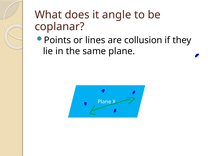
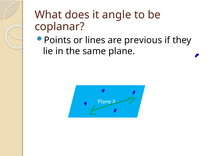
collusion: collusion -> previous
